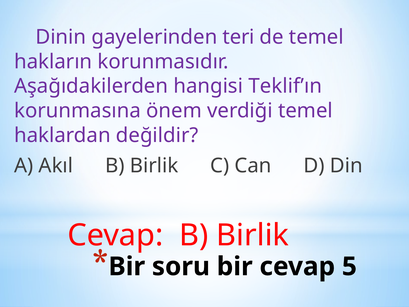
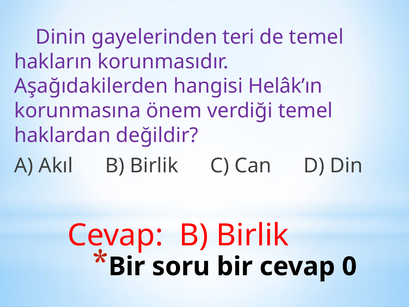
Teklif’ın: Teklif’ın -> Helâk’ın
5: 5 -> 0
